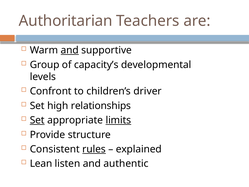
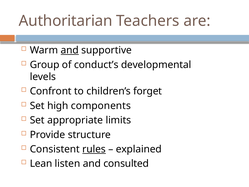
capacity’s: capacity’s -> conduct’s
driver: driver -> forget
relationships: relationships -> components
Set at (37, 120) underline: present -> none
limits underline: present -> none
authentic: authentic -> consulted
